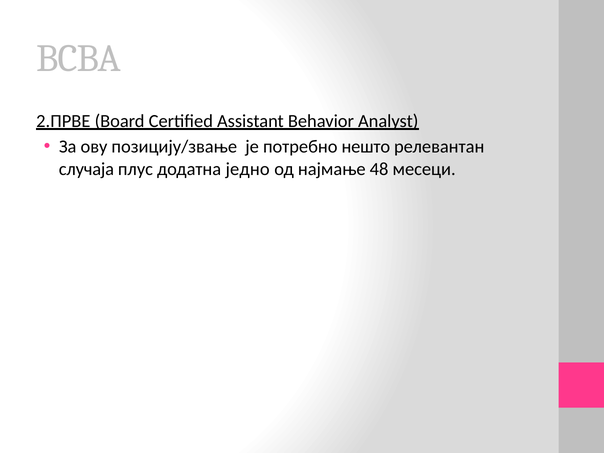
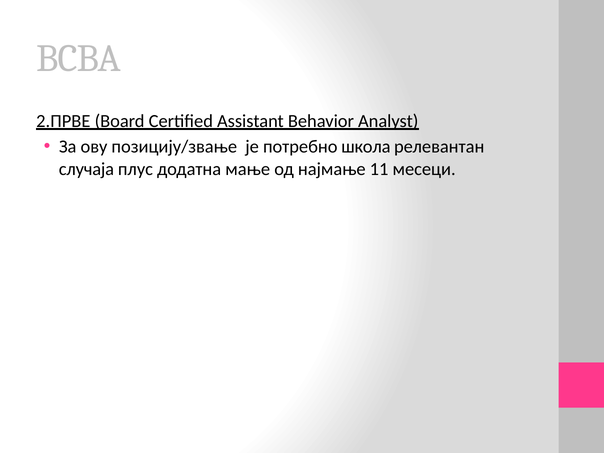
нешто: нешто -> школа
једно: једно -> мање
48: 48 -> 11
